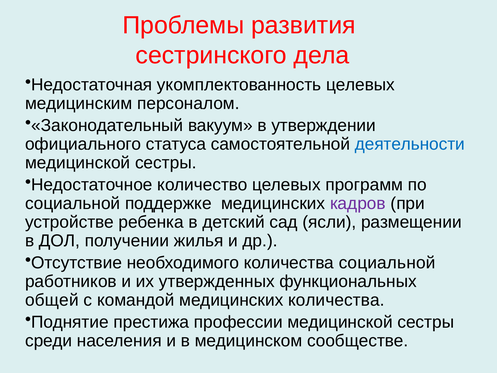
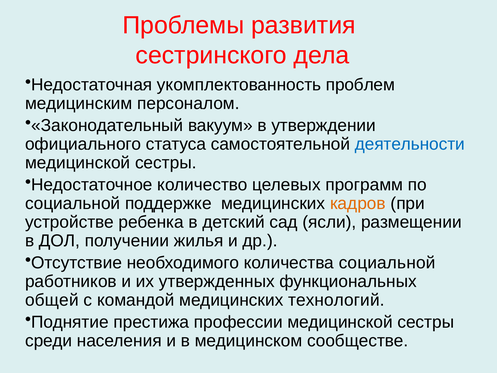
укомплектованность целевых: целевых -> проблем
кадров colour: purple -> orange
медицинских количества: количества -> технологий
